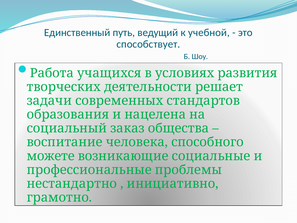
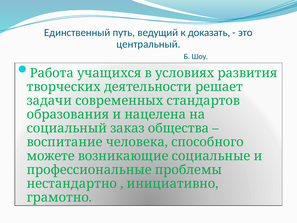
учебной: учебной -> доказать
способствует: способствует -> центральный
